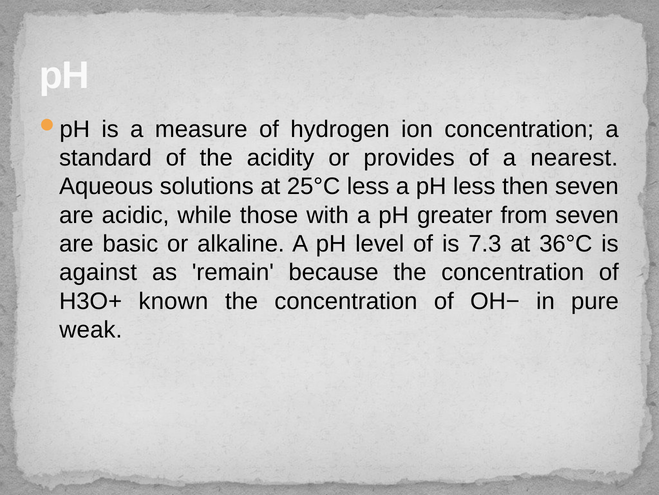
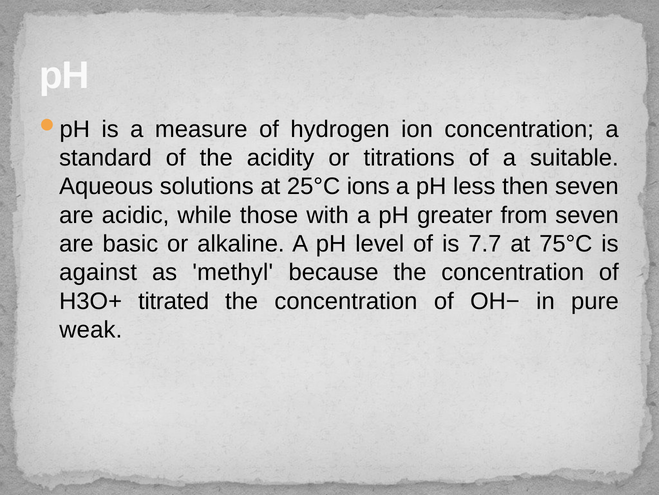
provides: provides -> titrations
nearest: nearest -> suitable
25°C less: less -> ions
7.3: 7.3 -> 7.7
36°C: 36°C -> 75°C
remain: remain -> methyl
known: known -> titrated
